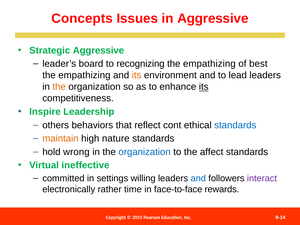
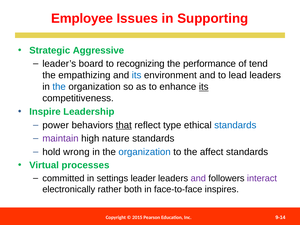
Concepts: Concepts -> Employee
in Aggressive: Aggressive -> Supporting
empathizing at (209, 64): empathizing -> performance
best: best -> tend
its at (137, 75) colour: orange -> blue
the at (59, 87) colour: orange -> blue
others: others -> power
that underline: none -> present
cont: cont -> type
maintain colour: orange -> purple
ineffective: ineffective -> processes
willing: willing -> leader
and at (198, 178) colour: blue -> purple
time: time -> both
rewards: rewards -> inspires
